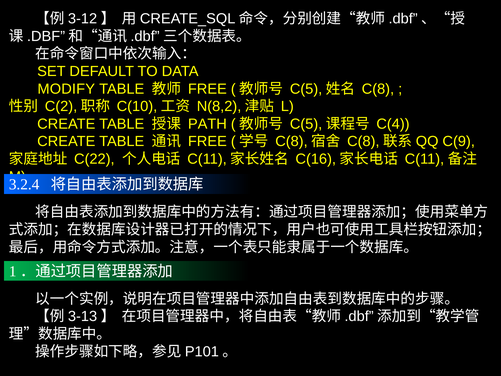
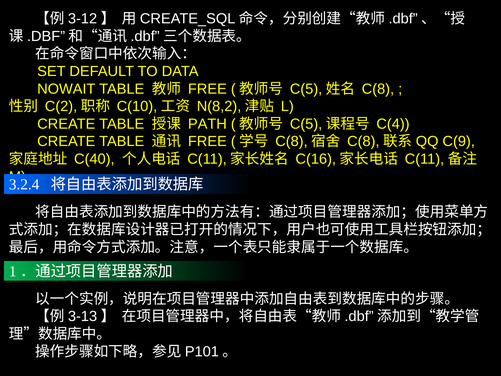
MODIFY: MODIFY -> NOWAIT
C(22: C(22 -> C(40
